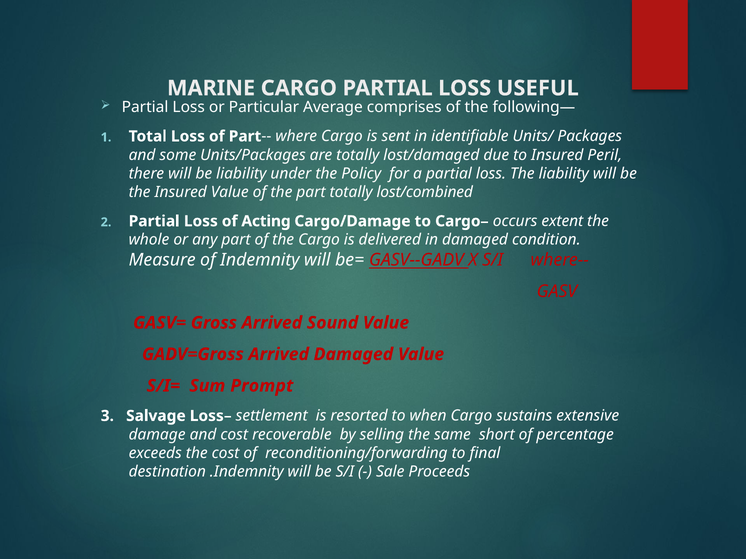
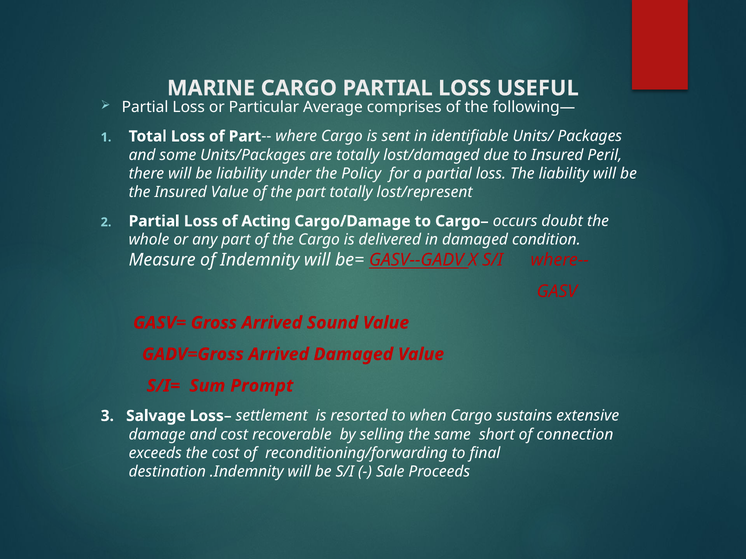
lost/combined: lost/combined -> lost/represent
extent: extent -> doubt
percentage: percentage -> connection
